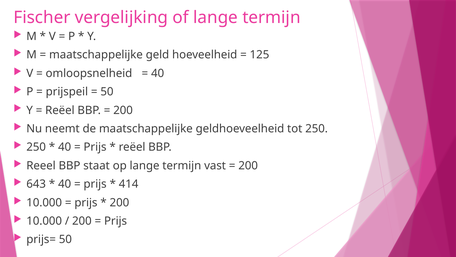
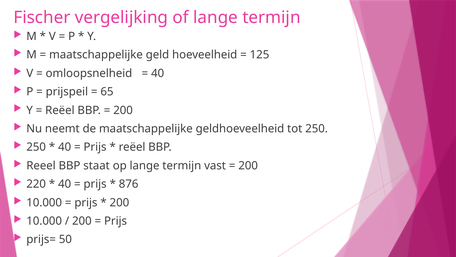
50 at (107, 92): 50 -> 65
643: 643 -> 220
414: 414 -> 876
